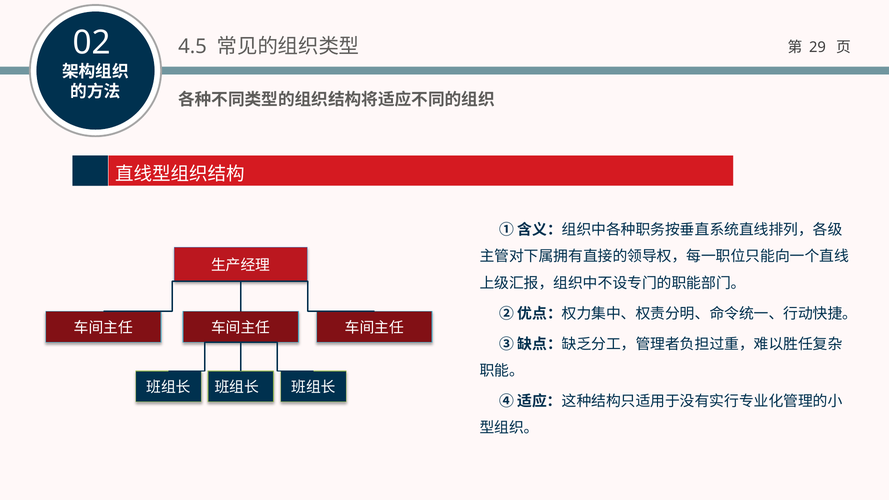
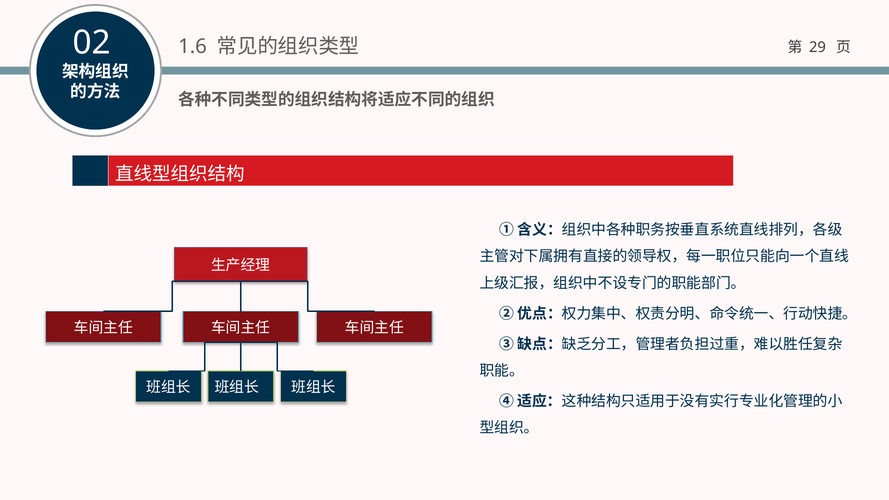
4.5: 4.5 -> 1.6
